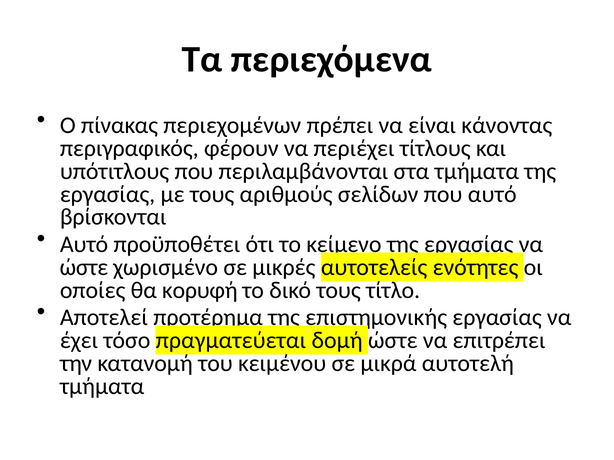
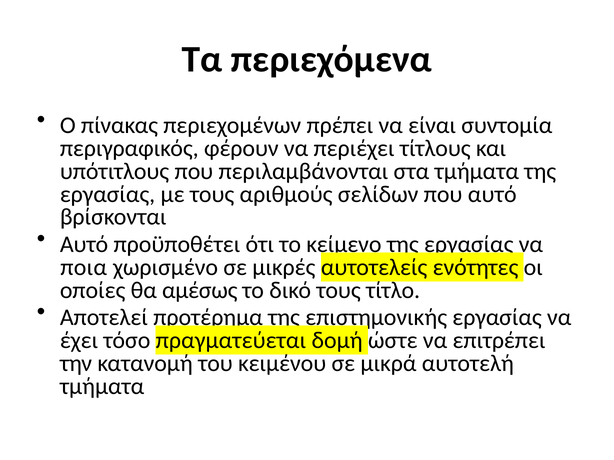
κάνοντας: κάνοντας -> συντομία
ώστε at (84, 268): ώστε -> ποια
κορυφή: κορυφή -> αμέσως
